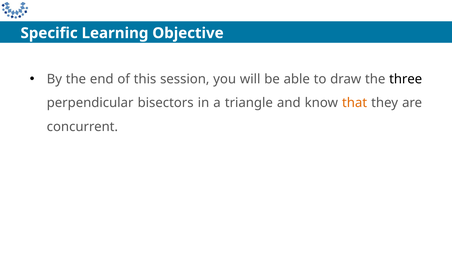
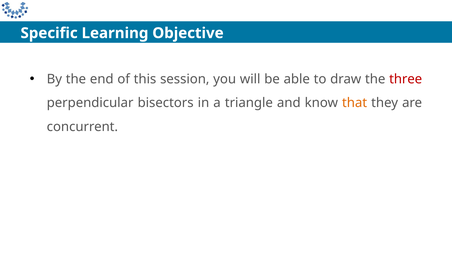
three colour: black -> red
